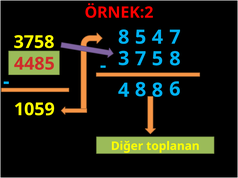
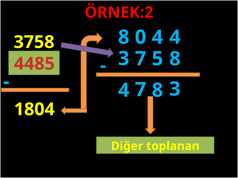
8 5: 5 -> 0
4 7: 7 -> 4
4 8: 8 -> 7
6 at (175, 89): 6 -> 3
1059: 1059 -> 1804
